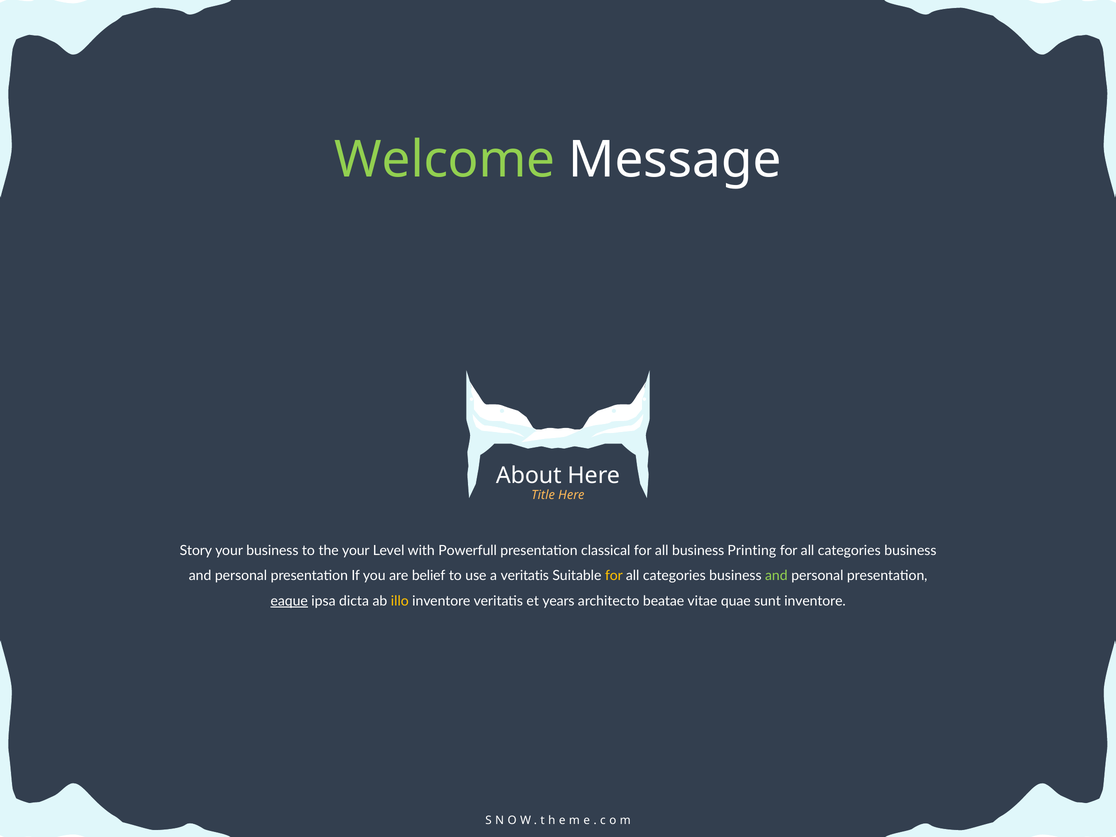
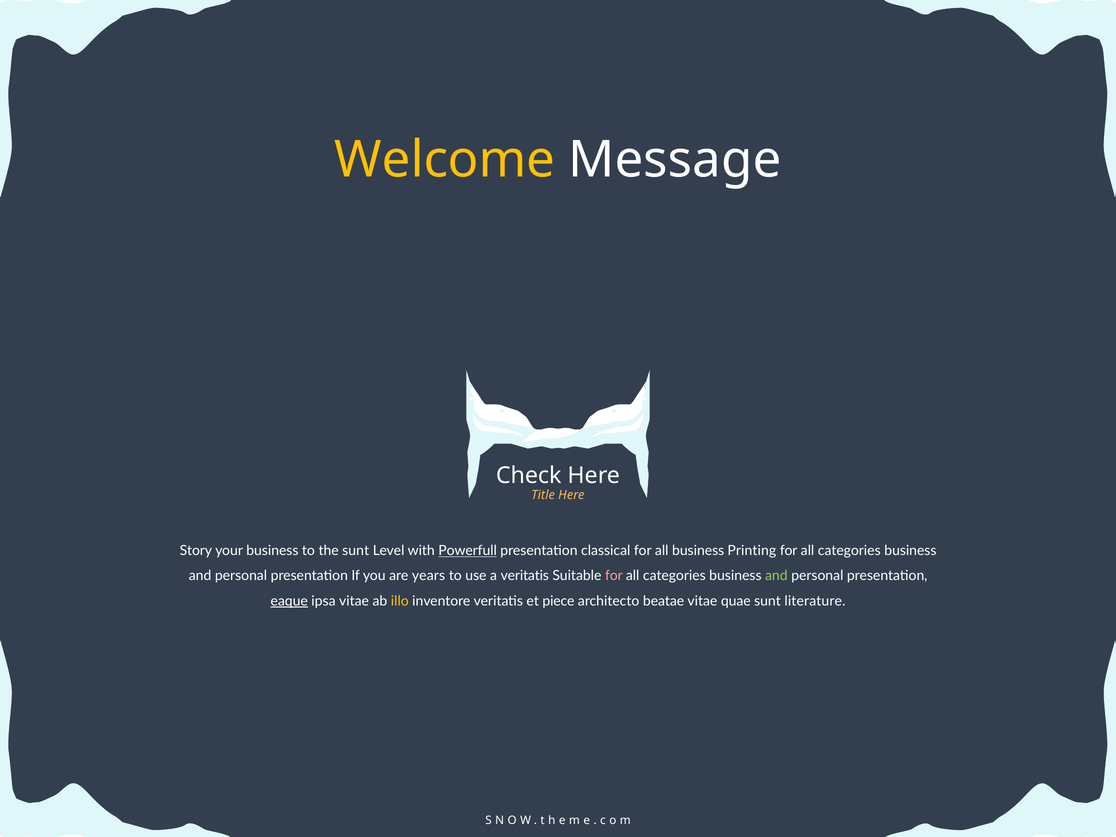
Welcome colour: light green -> yellow
About: About -> Check
the your: your -> sunt
Powerfull underline: none -> present
belief: belief -> years
for at (614, 576) colour: yellow -> pink
ipsa dicta: dicta -> vitae
years: years -> piece
sunt inventore: inventore -> literature
